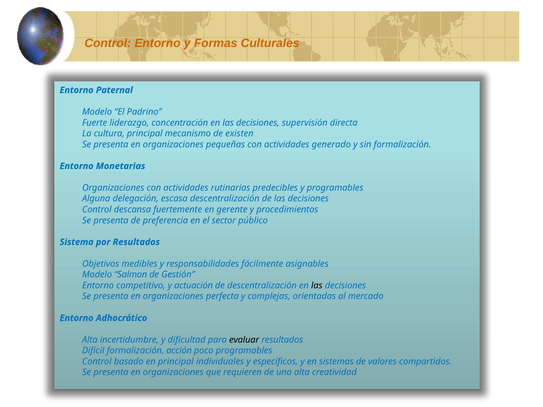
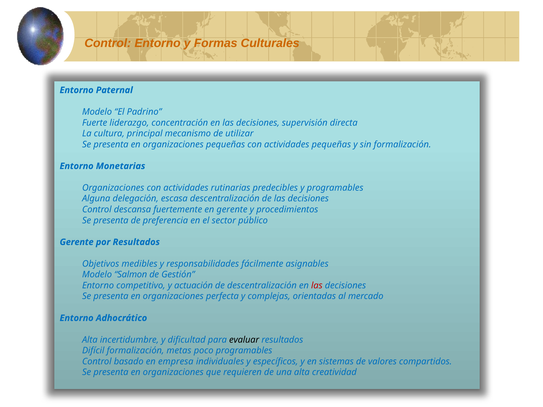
existen: existen -> utilizar
actividades generado: generado -> pequeñas
Sistema at (77, 242): Sistema -> Gerente
las at (317, 286) colour: black -> red
acción: acción -> metas
en principal: principal -> empresa
